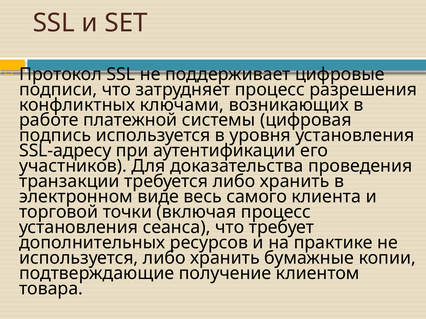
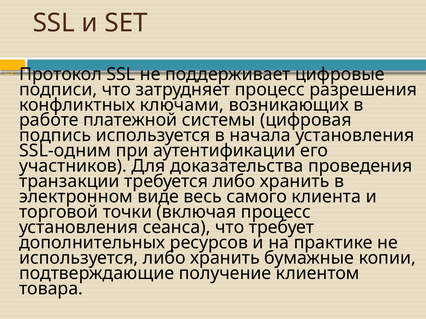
уровня: уровня -> начала
SSL-адресу: SSL-адресу -> SSL-одним
